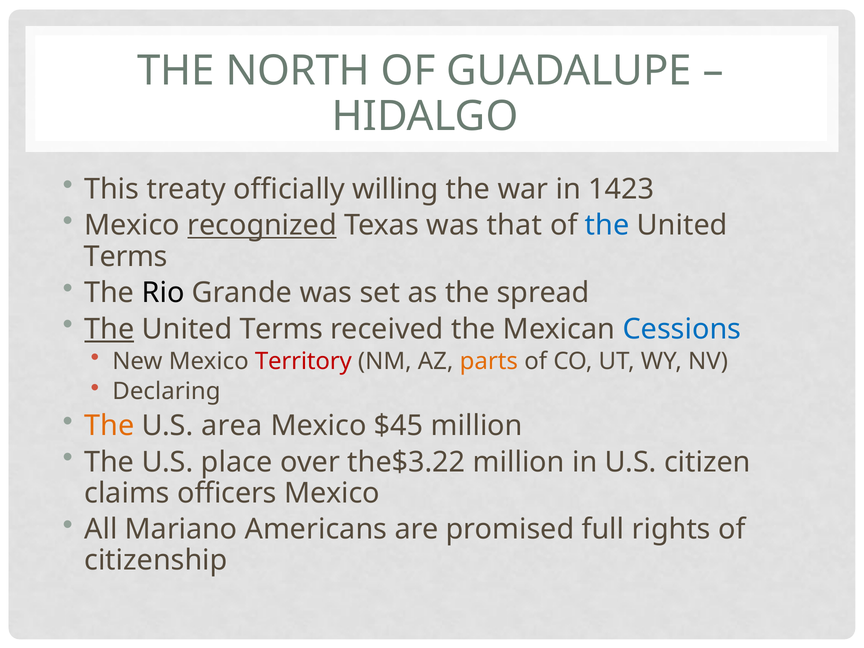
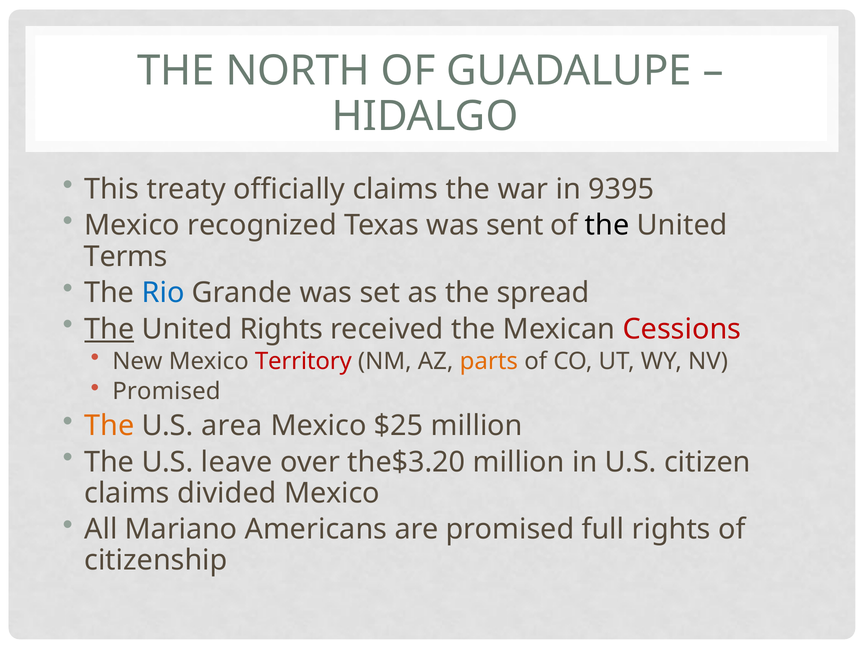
officially willing: willing -> claims
1423: 1423 -> 9395
recognized underline: present -> none
that: that -> sent
the at (607, 225) colour: blue -> black
Rio colour: black -> blue
Terms at (281, 329): Terms -> Rights
Cessions colour: blue -> red
Declaring at (166, 391): Declaring -> Promised
$45: $45 -> $25
place: place -> leave
the$3.22: the$3.22 -> the$3.20
officers: officers -> divided
